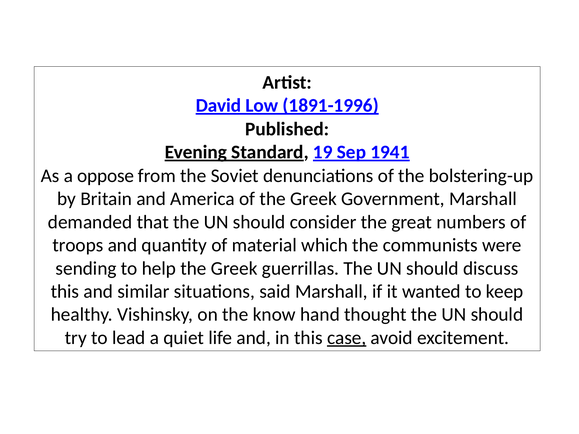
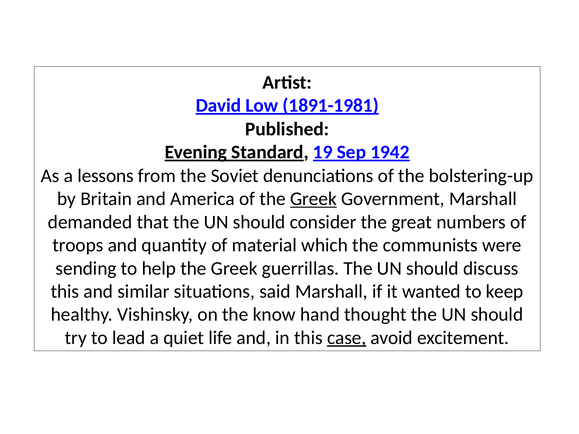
1891-1996: 1891-1996 -> 1891-1981
1941: 1941 -> 1942
oppose: oppose -> lessons
Greek at (314, 199) underline: none -> present
